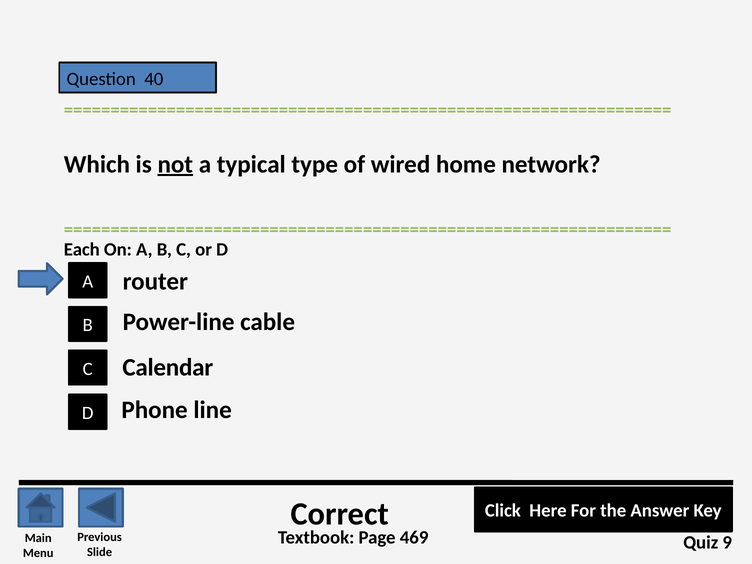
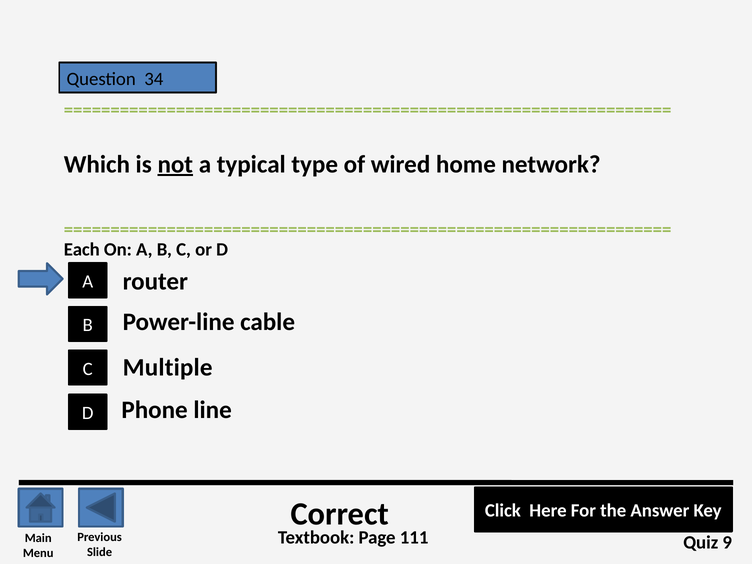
40: 40 -> 34
Calendar: Calendar -> Multiple
469: 469 -> 111
